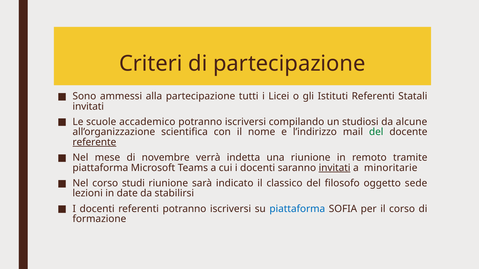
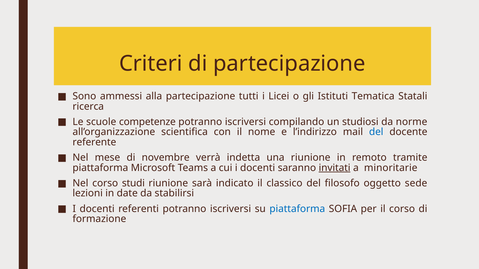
Istituti Referenti: Referenti -> Tematica
invitati at (88, 107): invitati -> ricerca
accademico: accademico -> competenze
alcune: alcune -> norme
del at (376, 132) colour: green -> blue
referente underline: present -> none
